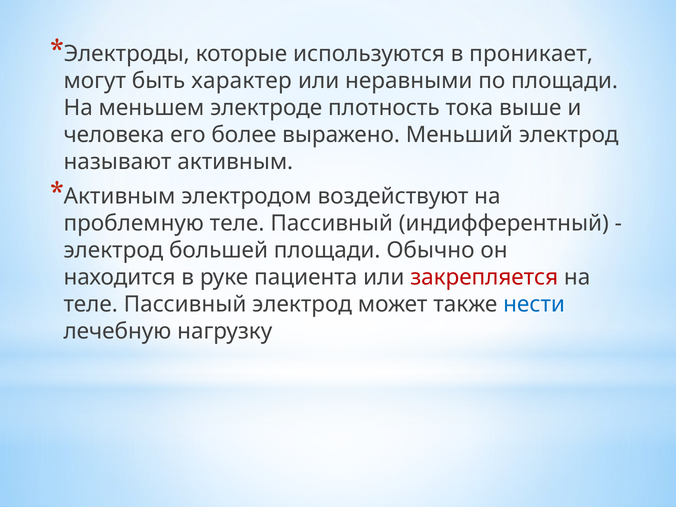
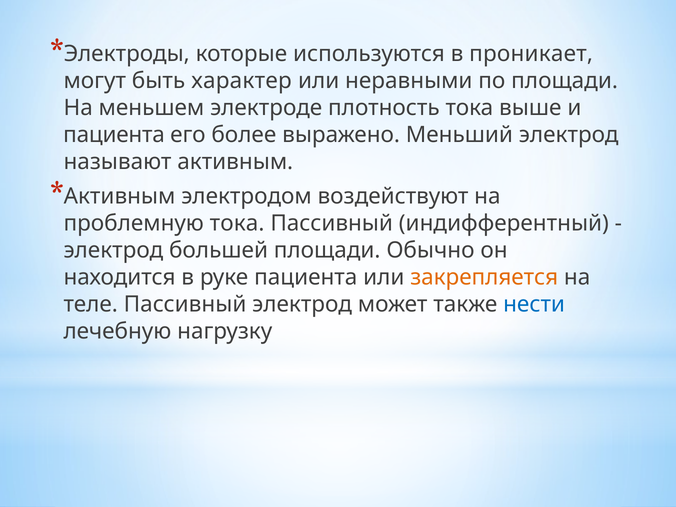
человека at (114, 135): человека -> пациента
проблемную теле: теле -> тока
закрепляется colour: red -> orange
